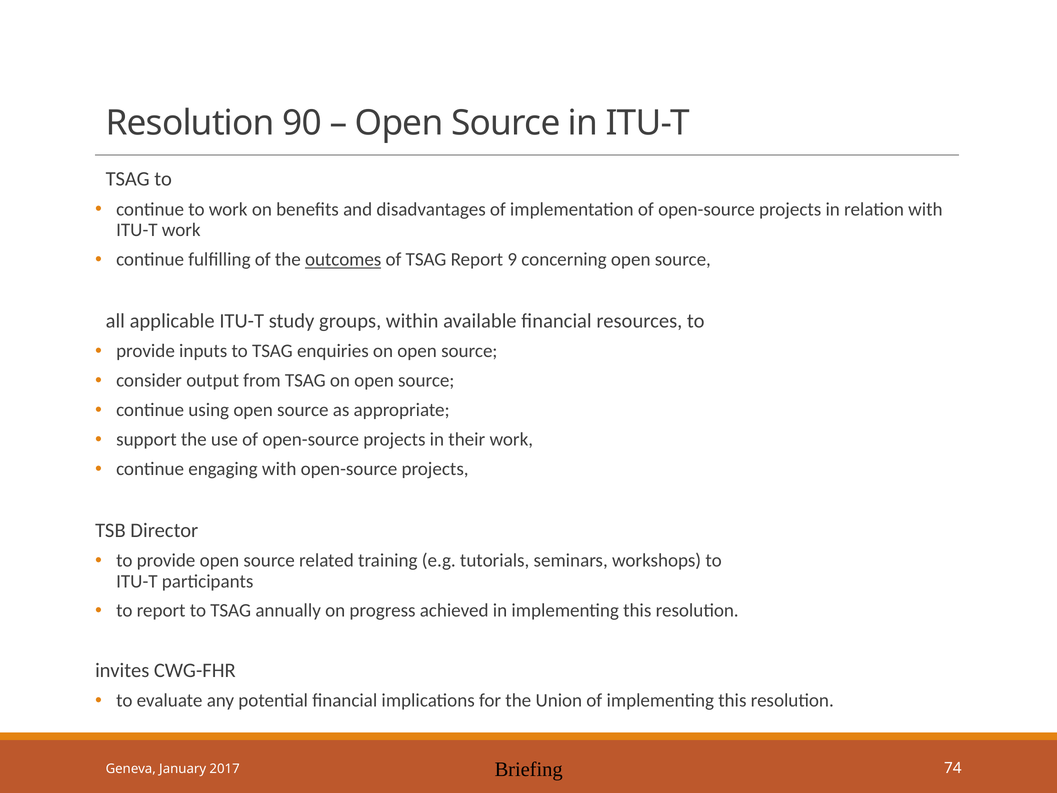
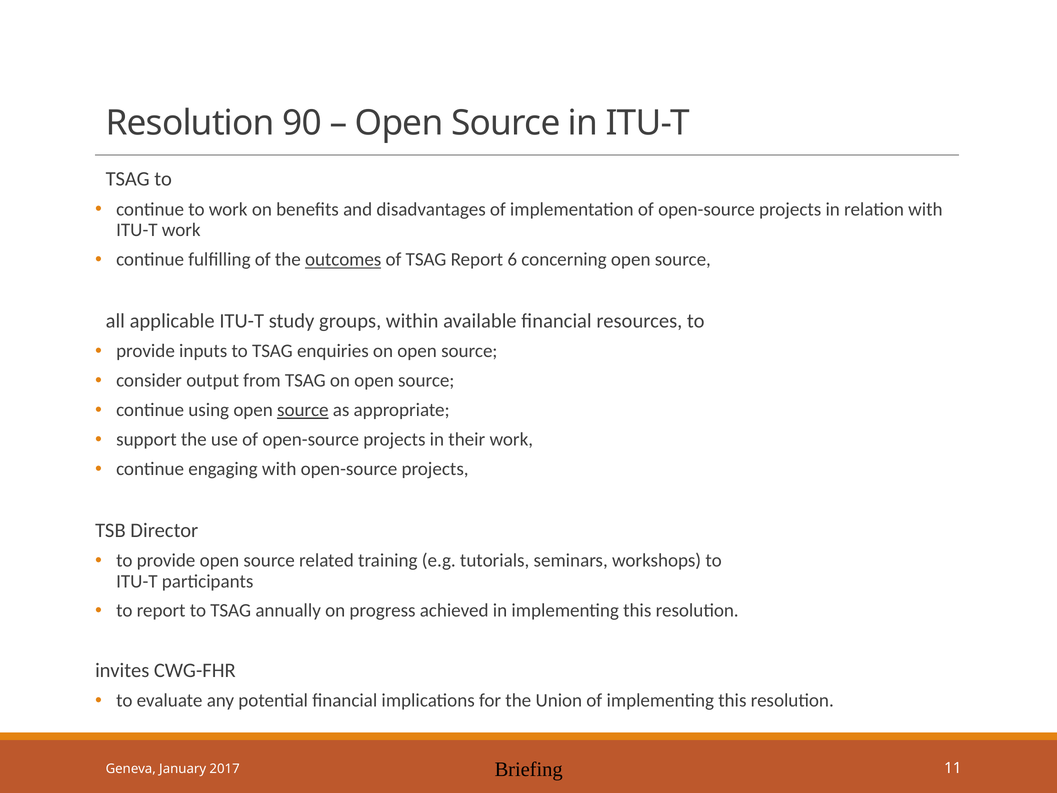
9: 9 -> 6
source at (303, 410) underline: none -> present
74: 74 -> 11
